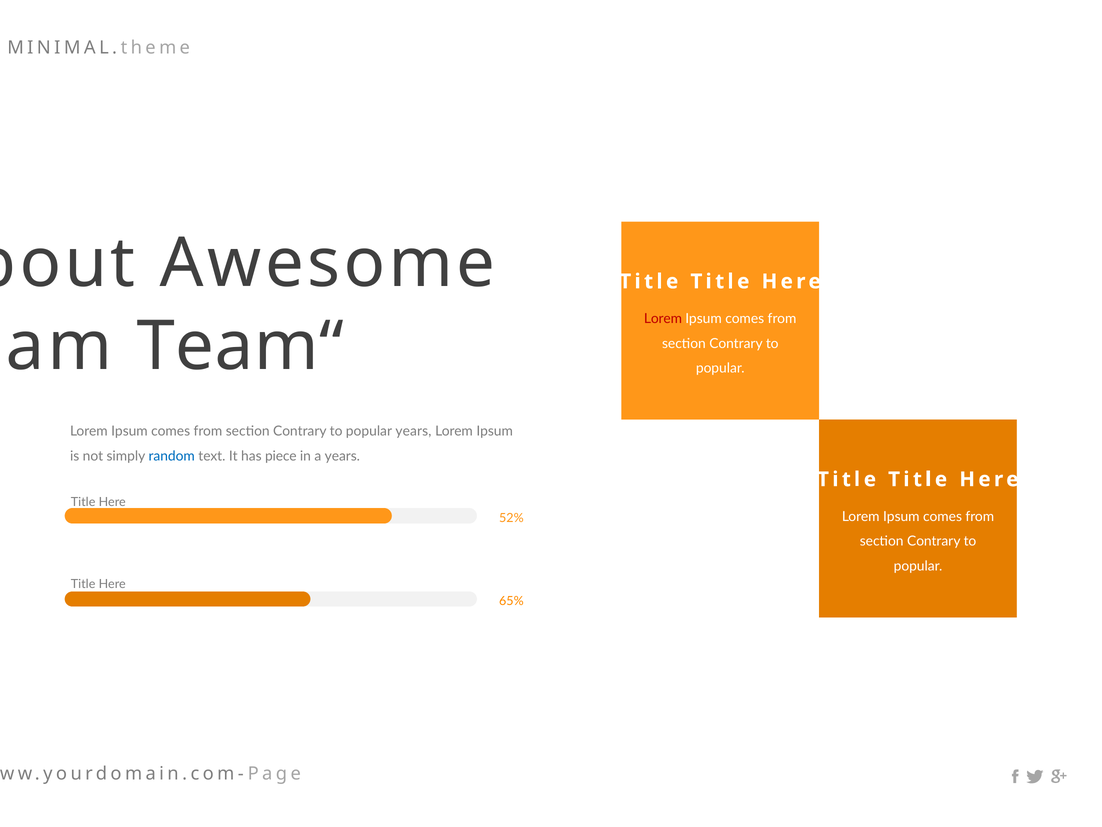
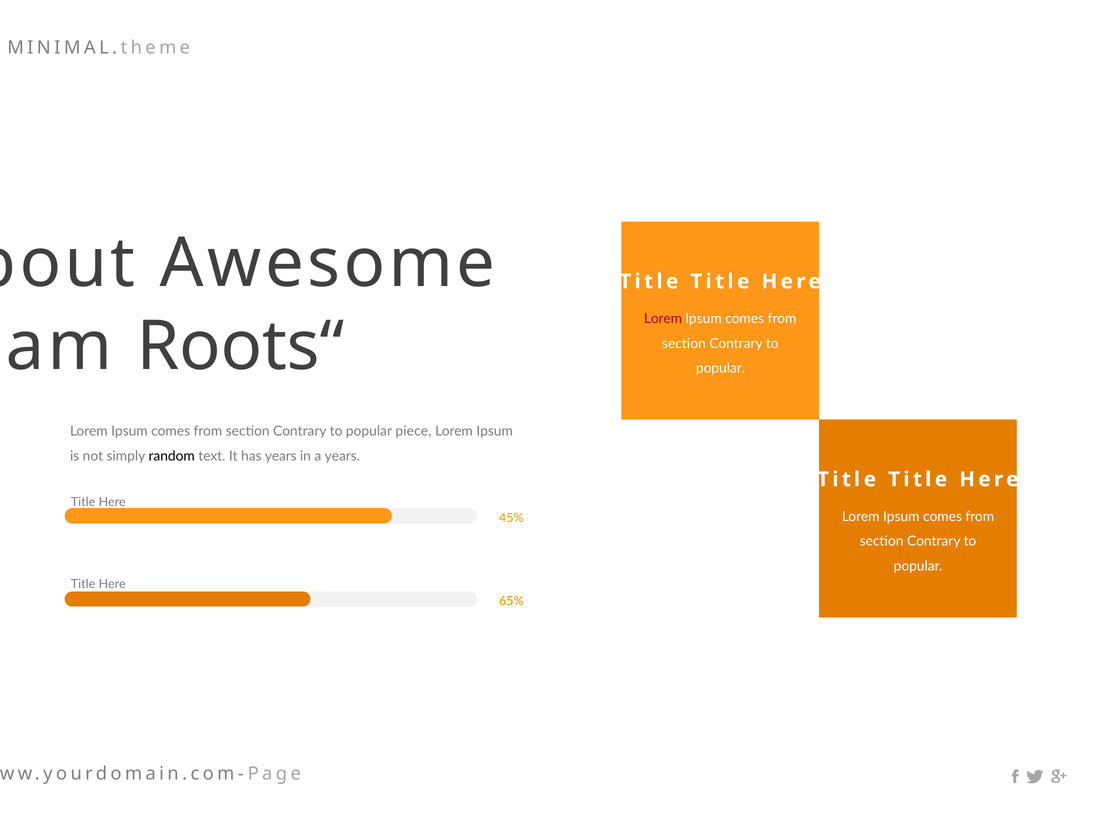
Team“: Team“ -> Roots“
popular years: years -> piece
random colour: blue -> black
has piece: piece -> years
52%: 52% -> 45%
